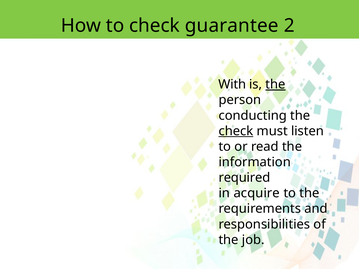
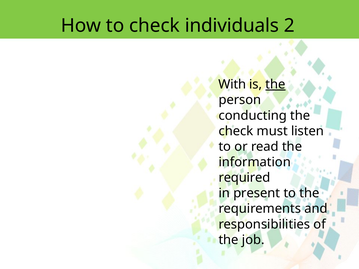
guarantee: guarantee -> individuals
check at (236, 131) underline: present -> none
acquire: acquire -> present
